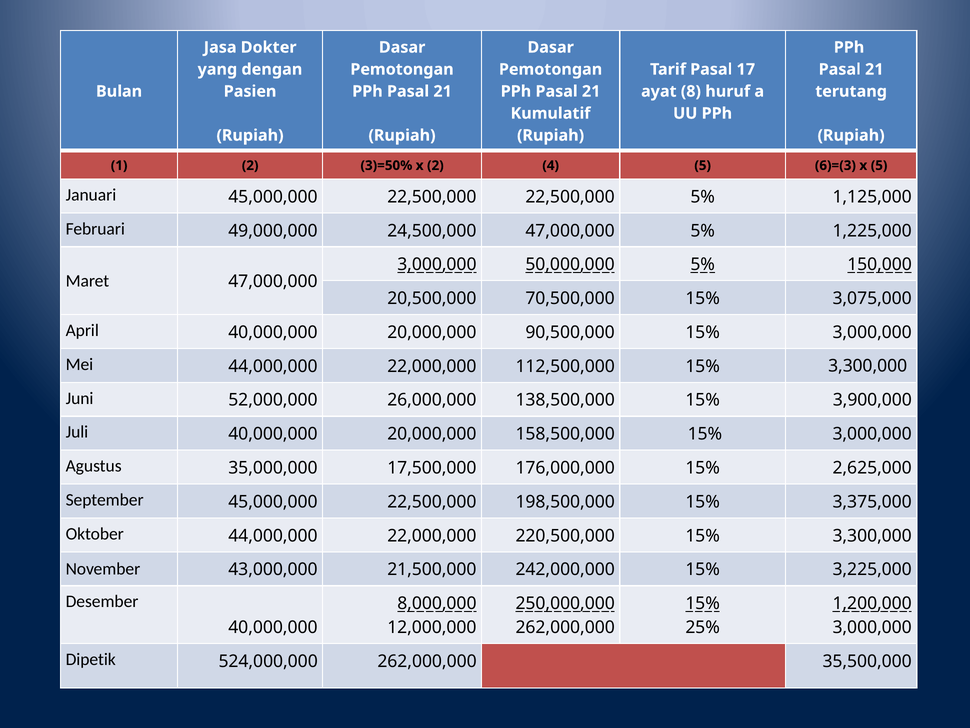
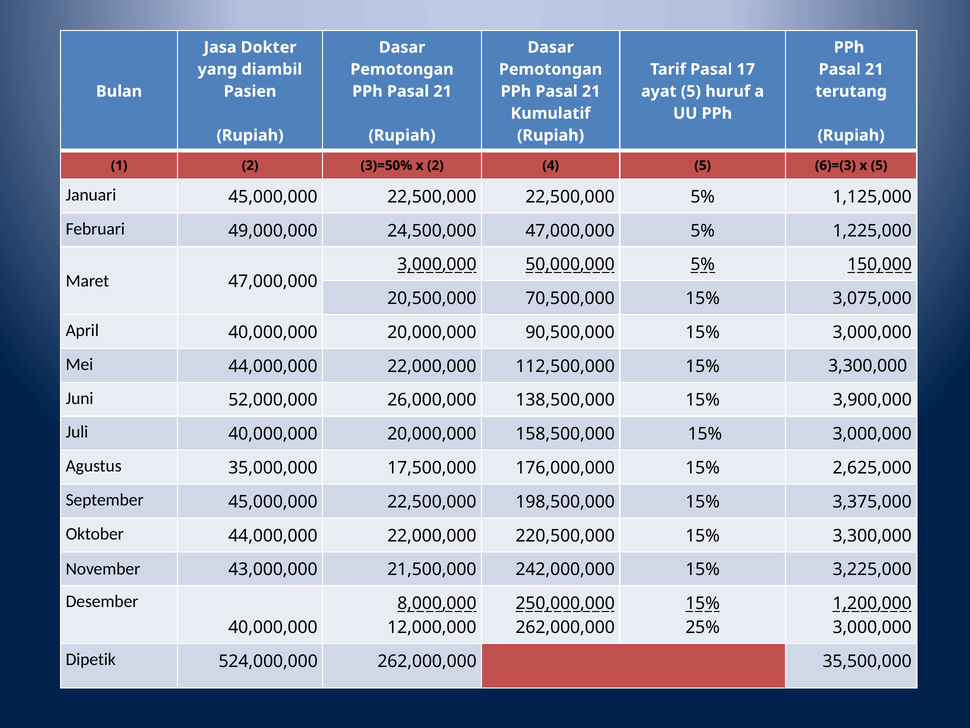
dengan: dengan -> diambil
ayat 8: 8 -> 5
